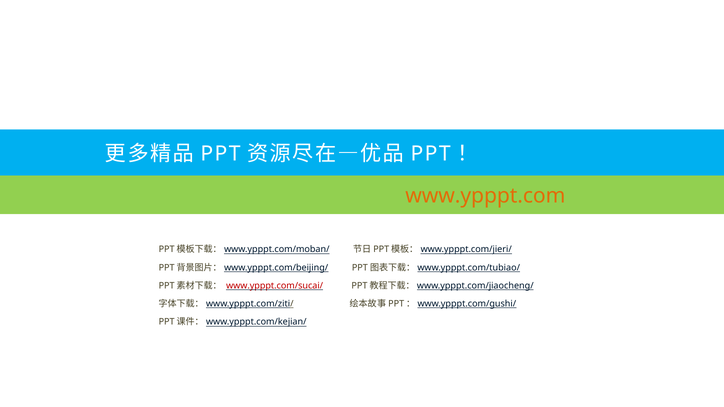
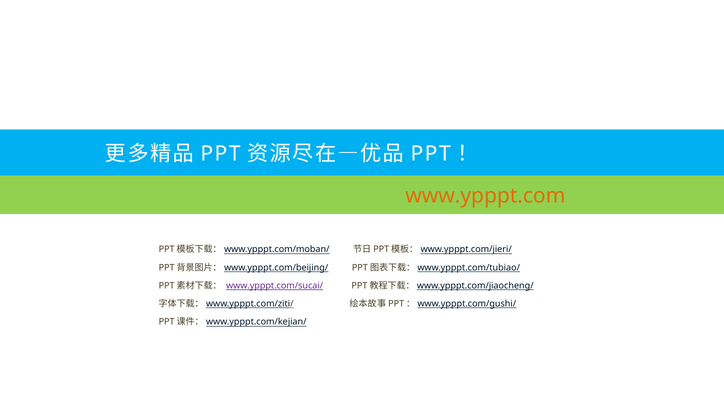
www.ypppt.com/sucai/ colour: red -> purple
